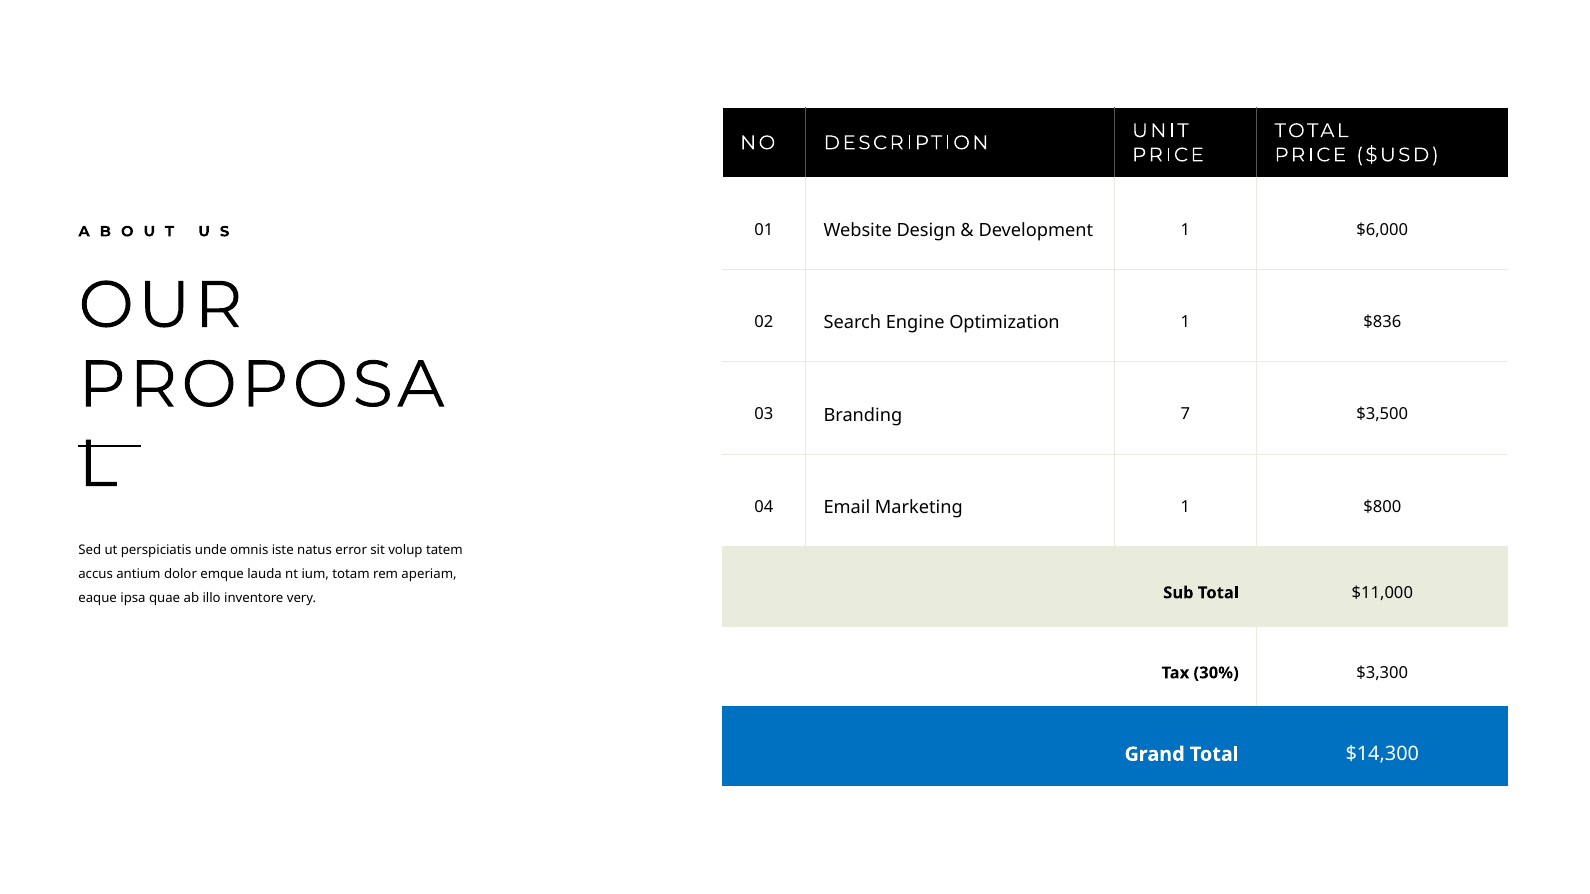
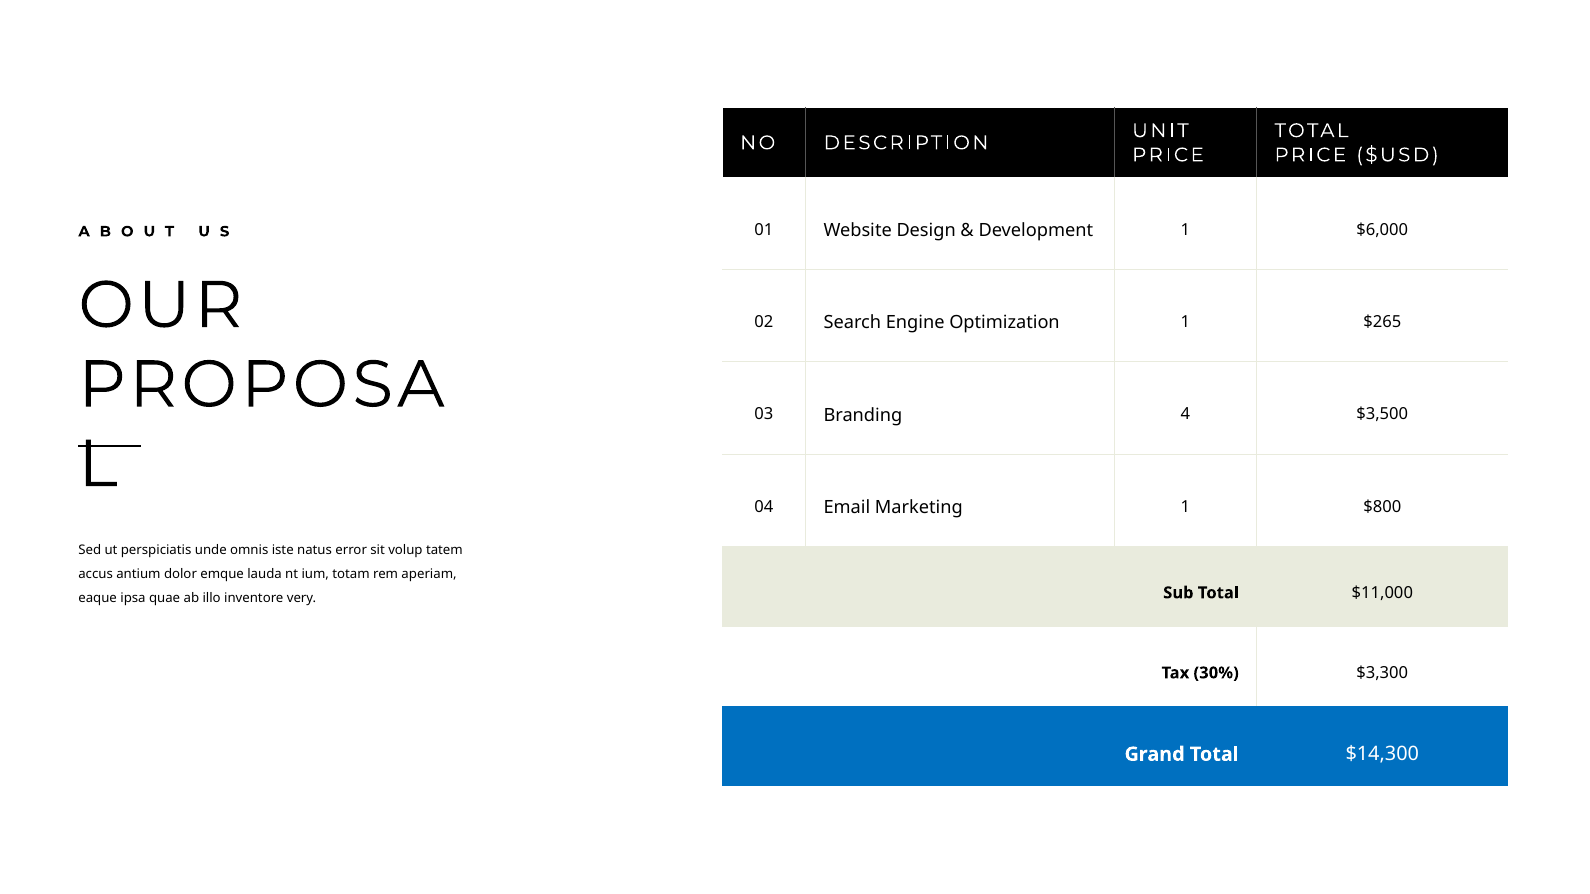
$836: $836 -> $265
7: 7 -> 4
